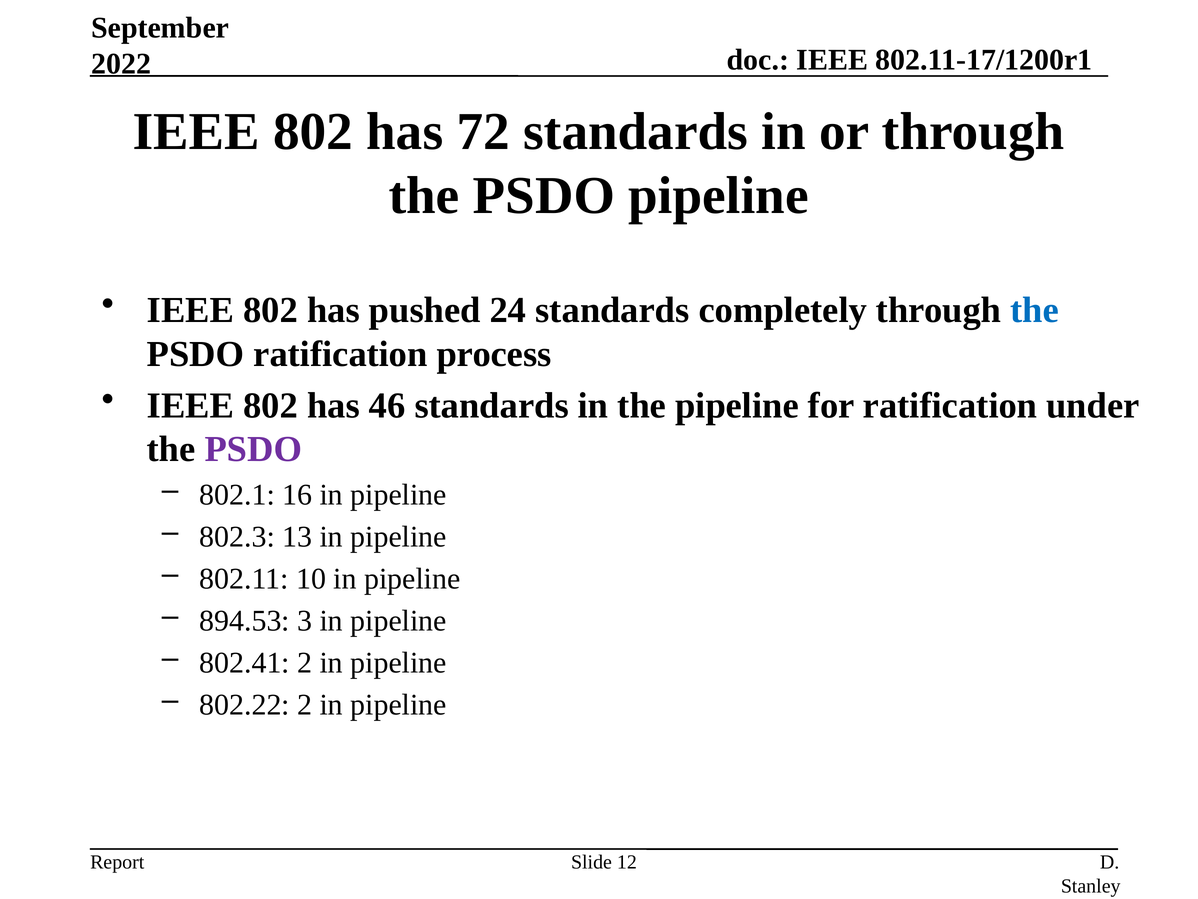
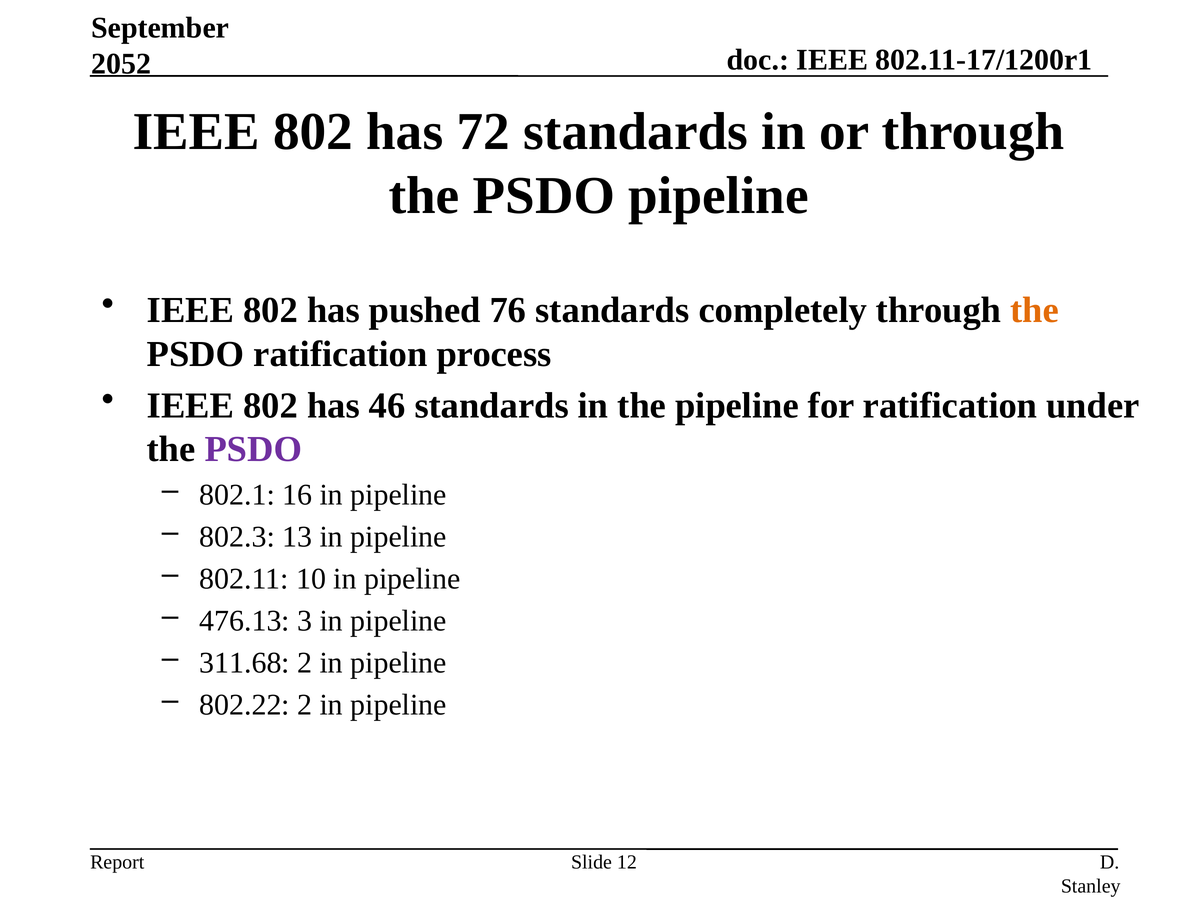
2022: 2022 -> 2052
24: 24 -> 76
the at (1035, 310) colour: blue -> orange
894.53: 894.53 -> 476.13
802.41: 802.41 -> 311.68
